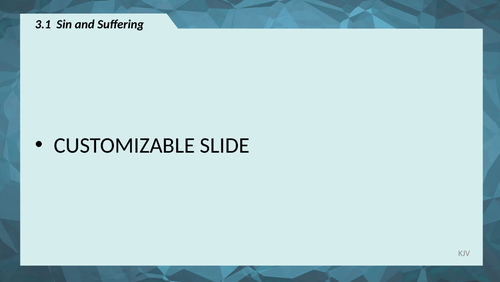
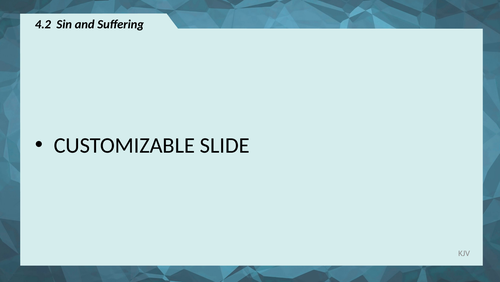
3.1: 3.1 -> 4.2
